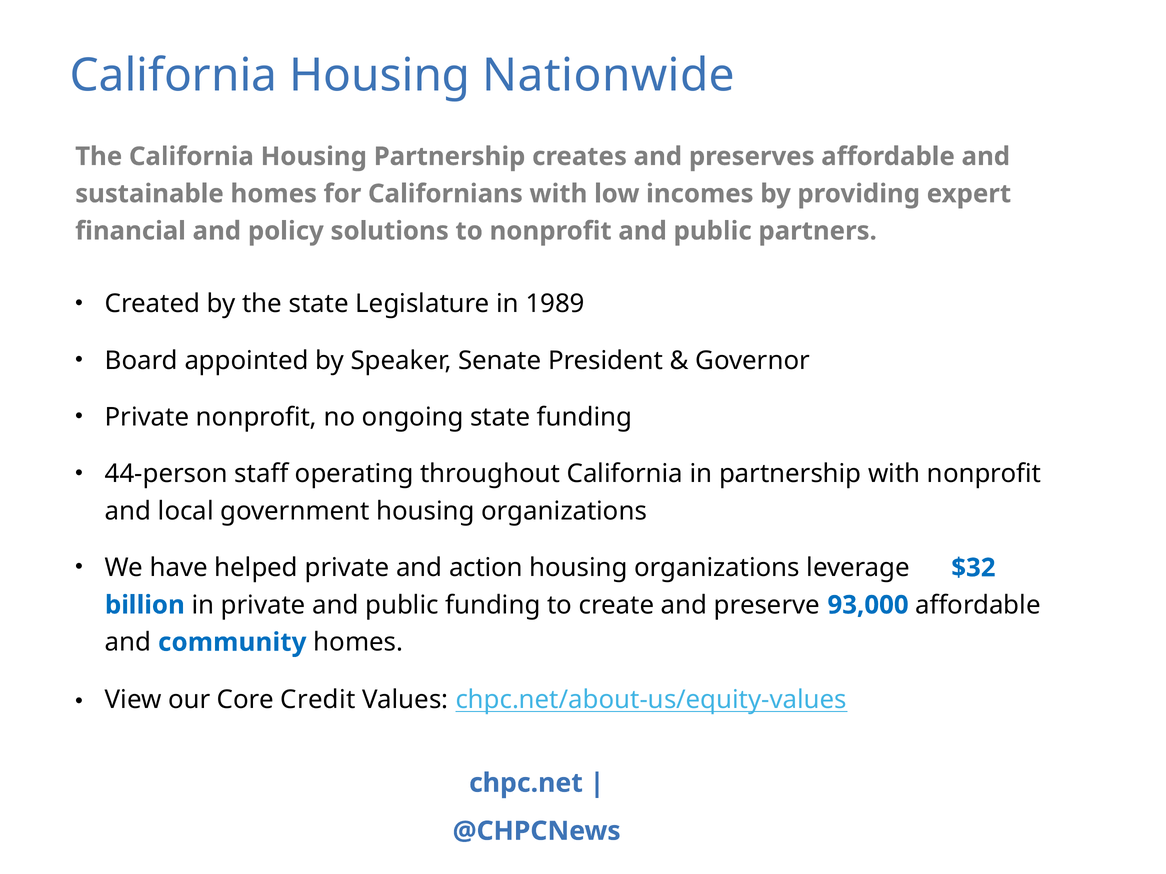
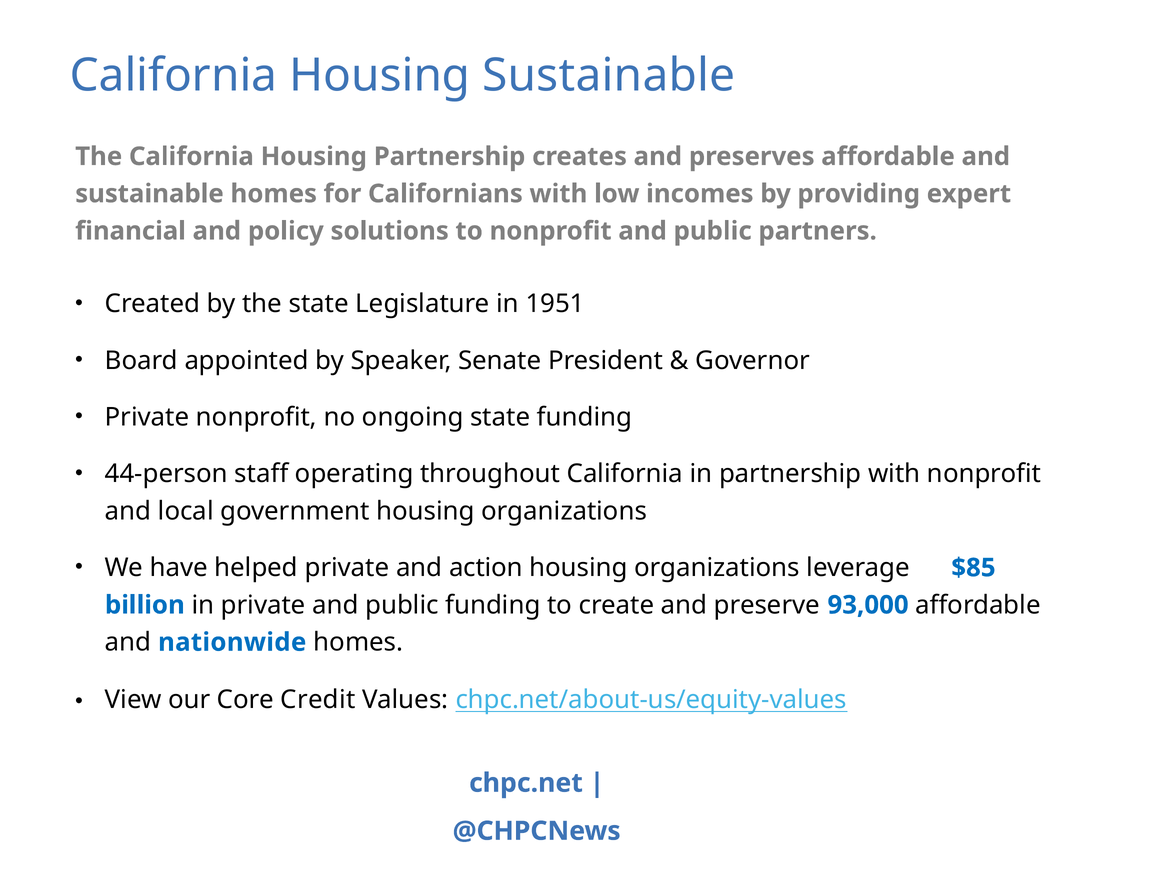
Housing Nationwide: Nationwide -> Sustainable
1989: 1989 -> 1951
$32: $32 -> $85
community: community -> nationwide
